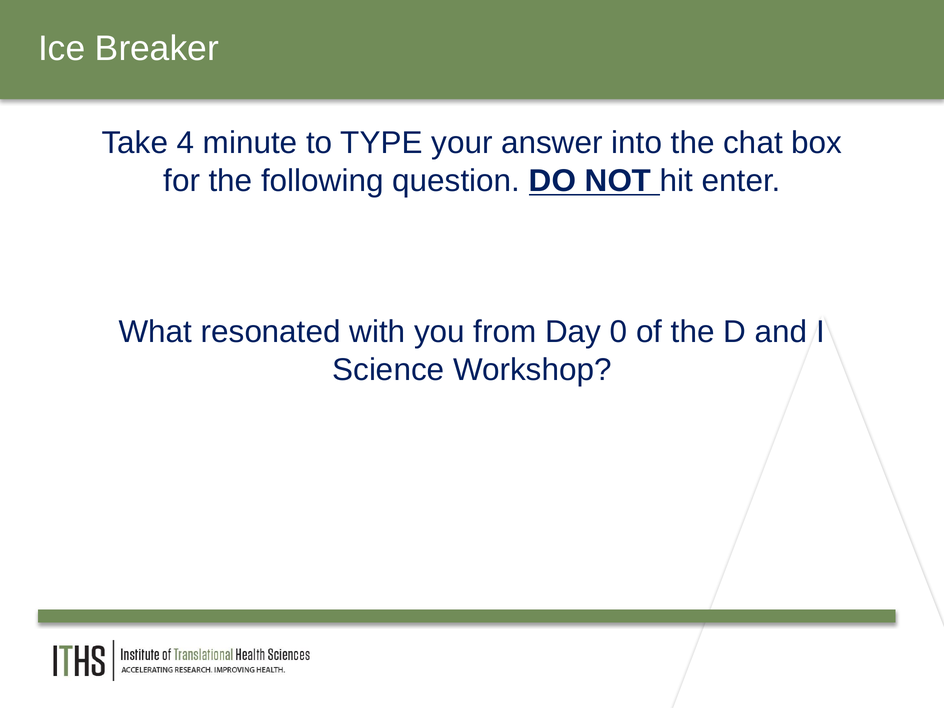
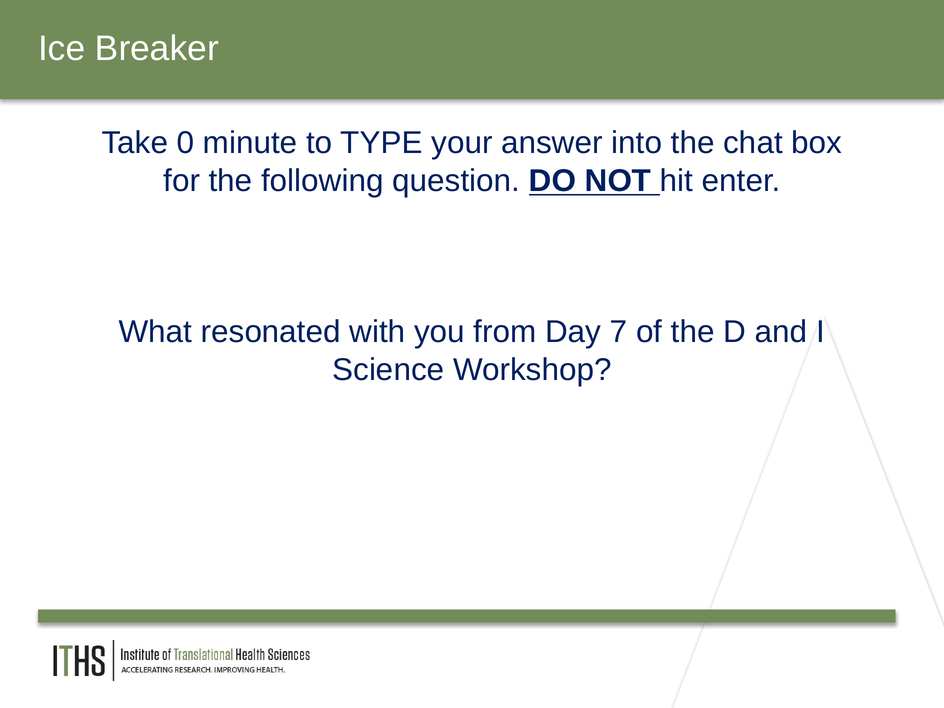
Take 4: 4 -> 0
0: 0 -> 7
